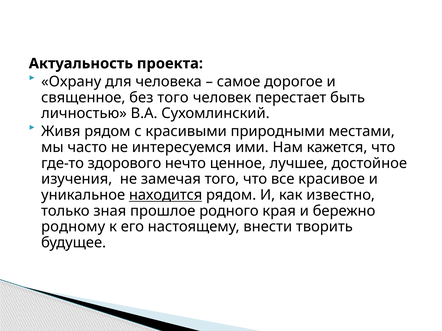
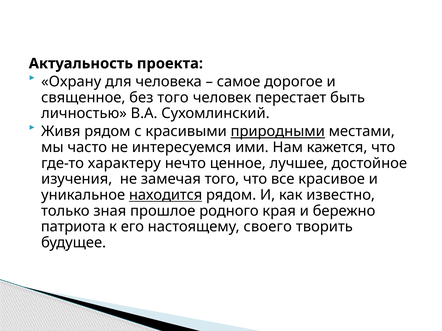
природными underline: none -> present
здорового: здорового -> характеру
родному: родному -> патриота
внести: внести -> своего
